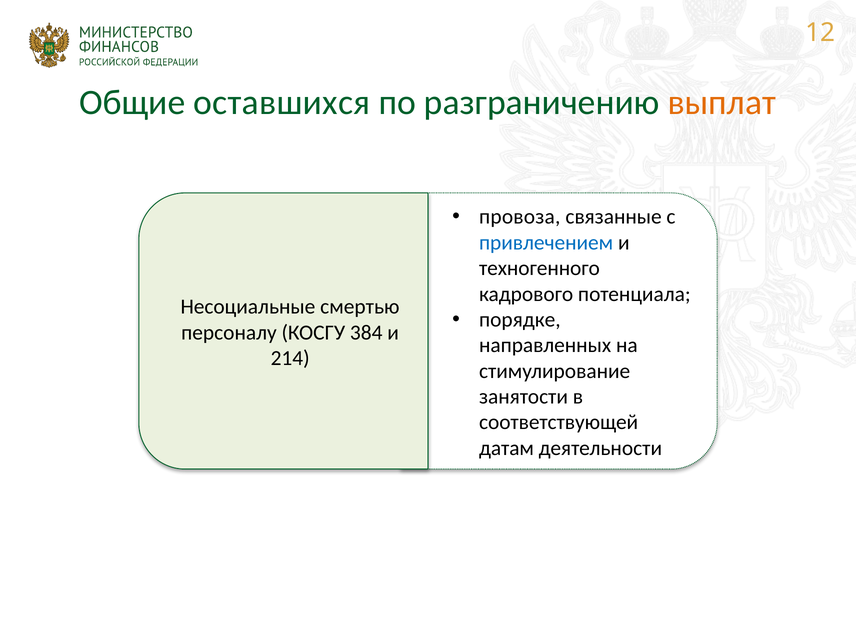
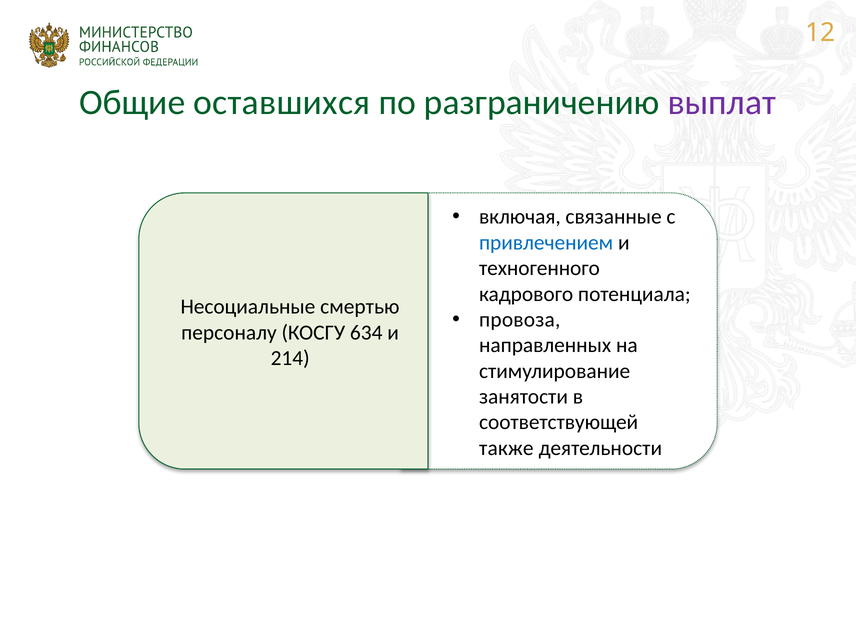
выплат colour: orange -> purple
провоза: провоза -> включая
порядке: порядке -> провоза
384: 384 -> 634
датам: датам -> также
